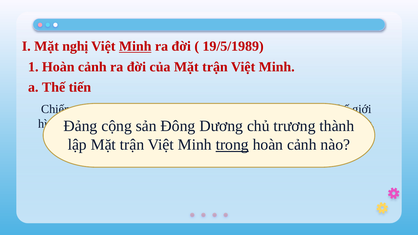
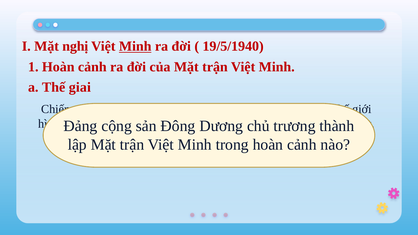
19/5/1989: 19/5/1989 -> 19/5/1940
tiến: tiến -> giai
trong underline: present -> none
